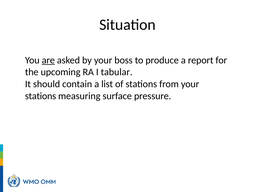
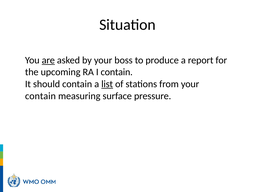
I tabular: tabular -> contain
list underline: none -> present
stations at (41, 96): stations -> contain
